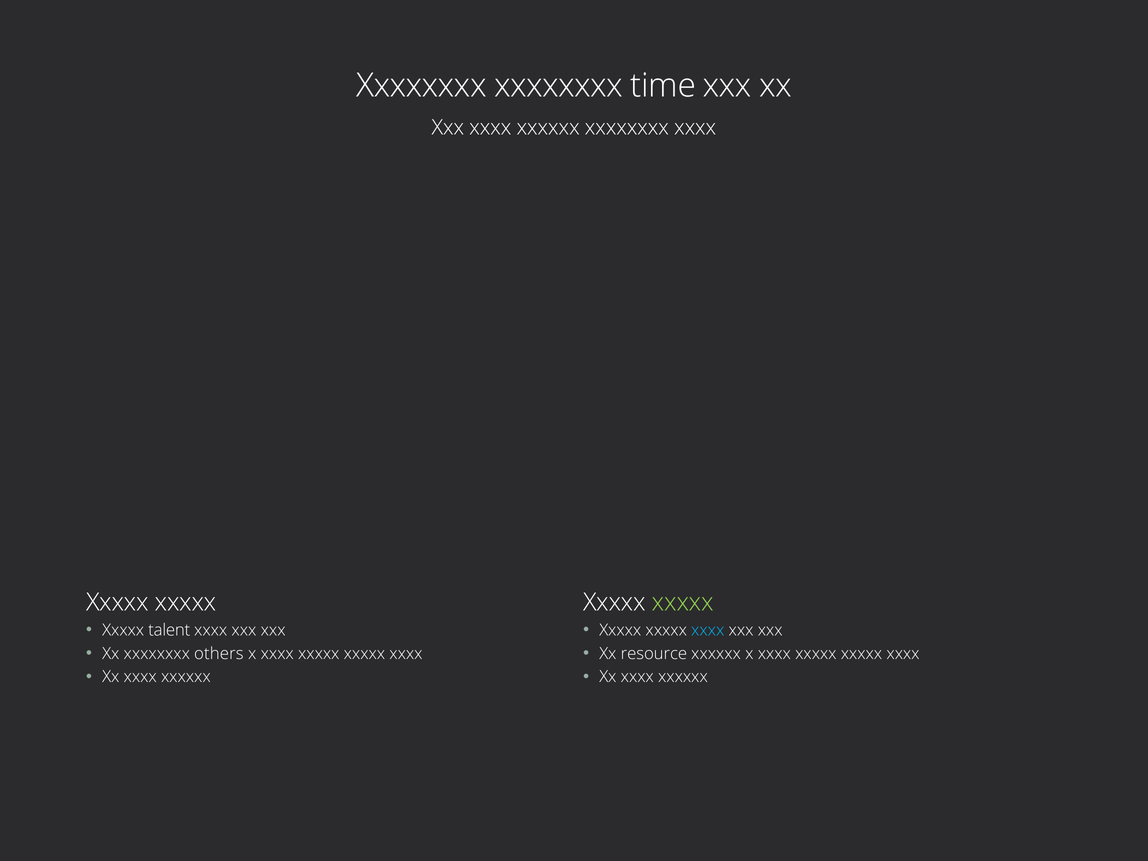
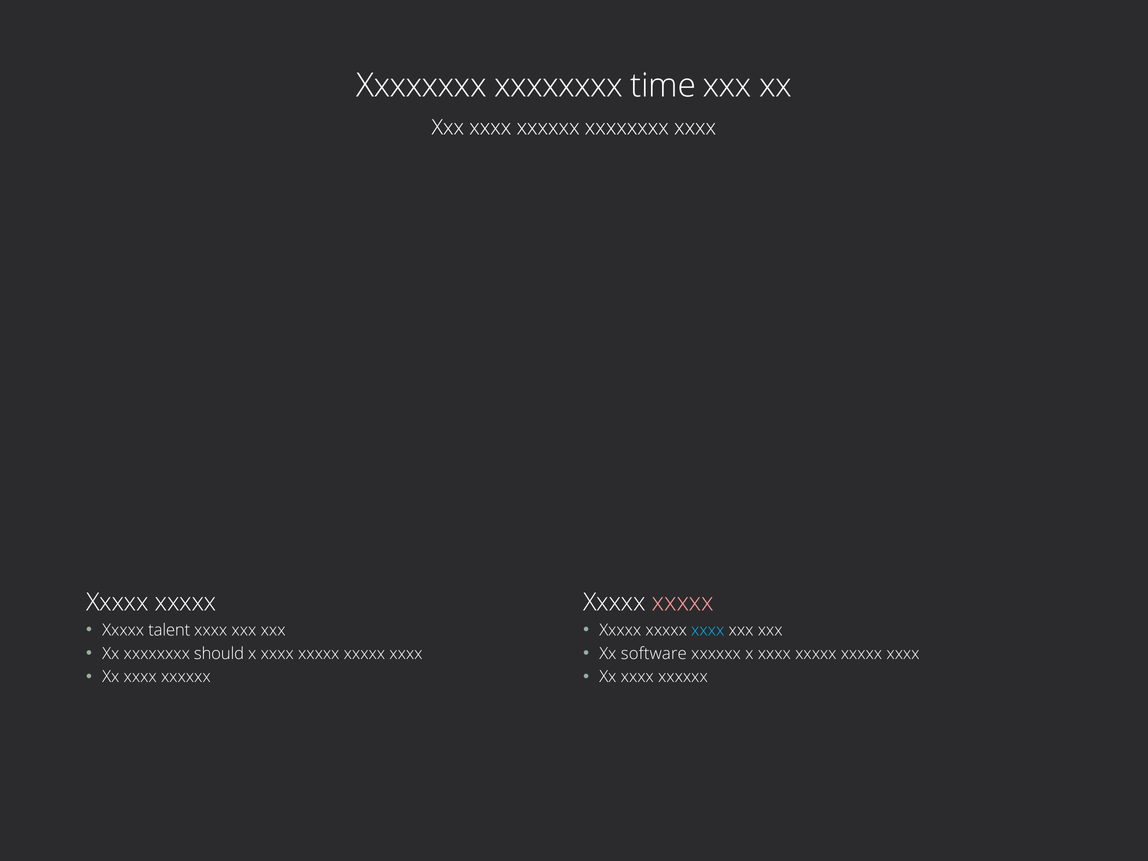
xxxxx at (683, 603) colour: light green -> pink
others: others -> should
resource: resource -> software
